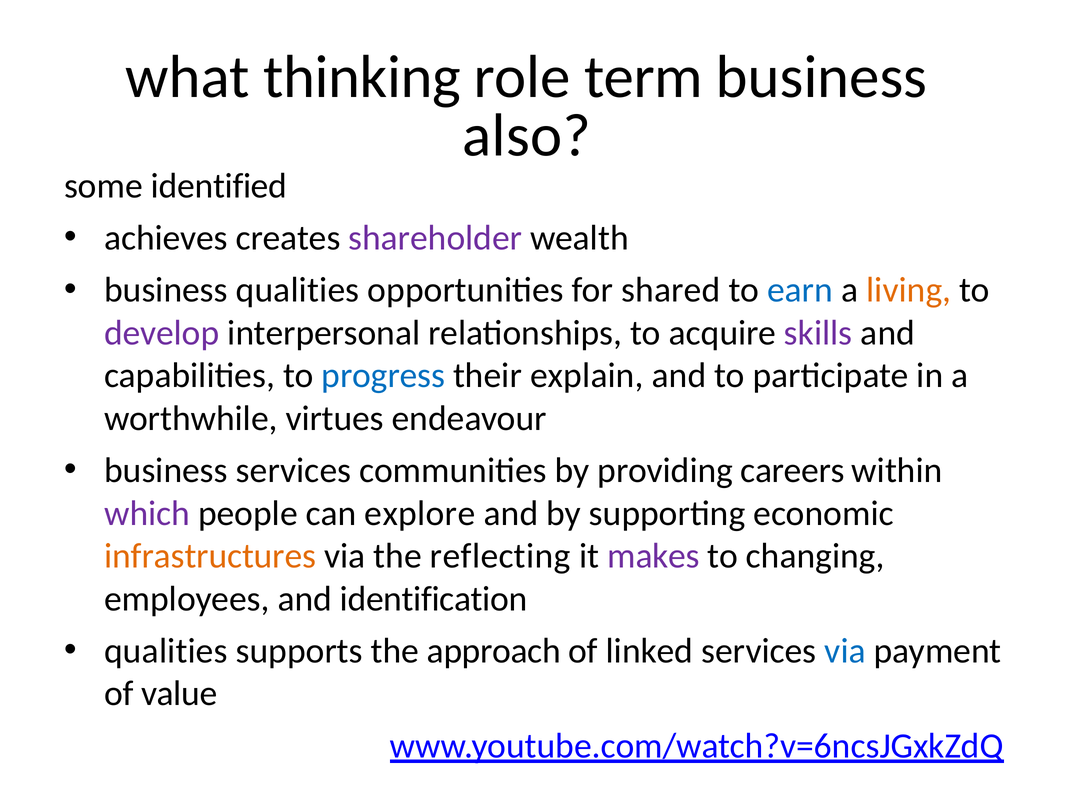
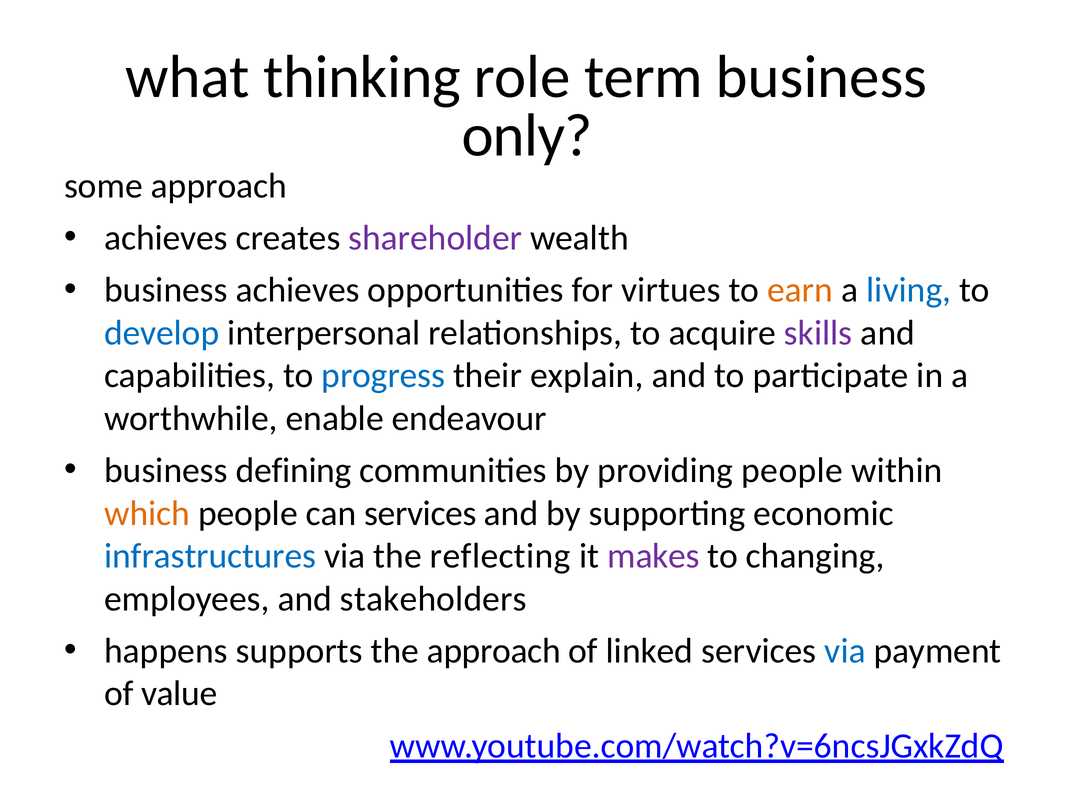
also: also -> only
some identified: identified -> approach
business qualities: qualities -> achieves
shared: shared -> virtues
earn colour: blue -> orange
living colour: orange -> blue
develop colour: purple -> blue
virtues: virtues -> enable
business services: services -> defining
providing careers: careers -> people
which colour: purple -> orange
can explore: explore -> services
infrastructures colour: orange -> blue
identification: identification -> stakeholders
qualities at (166, 651): qualities -> happens
